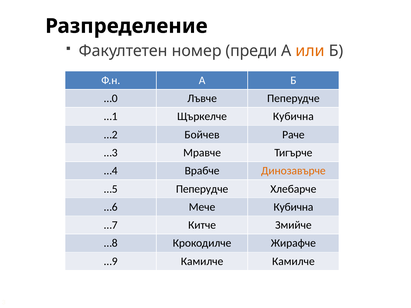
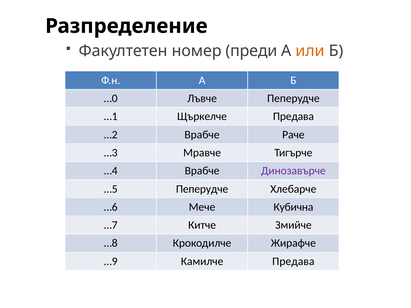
Щъркелче Кубична: Кубична -> Предава
…2 Бойчев: Бойчев -> Врабче
Динозавърче colour: orange -> purple
Камилче Камилче: Камилче -> Предава
